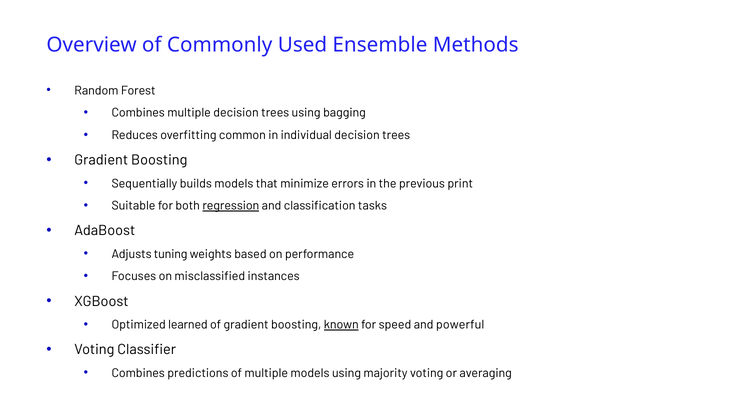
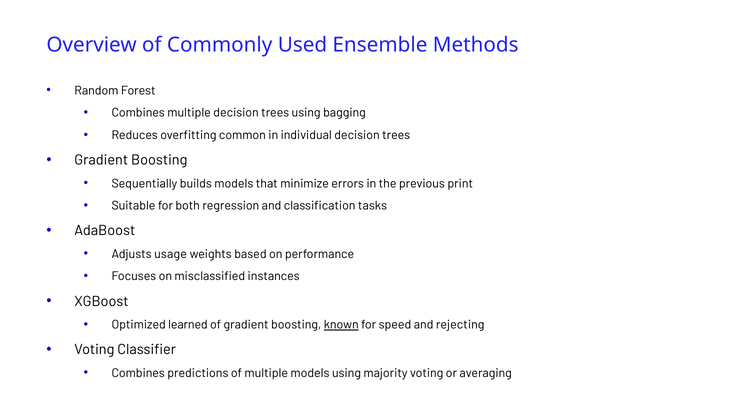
regression underline: present -> none
tuning: tuning -> usage
powerful: powerful -> rejecting
